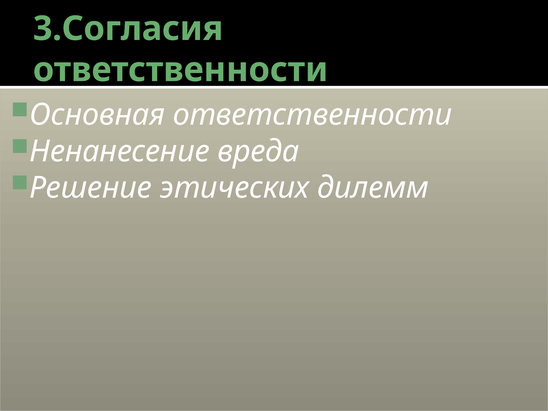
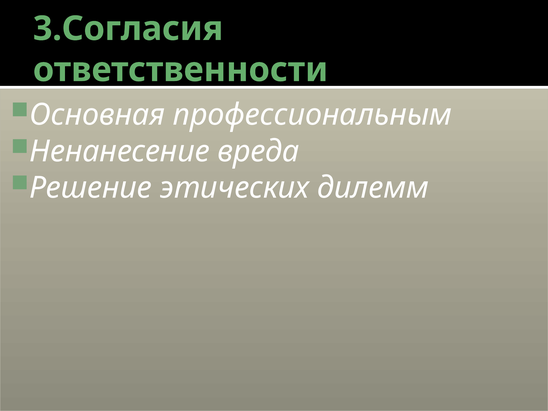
Основная ответственности: ответственности -> профессиональным
